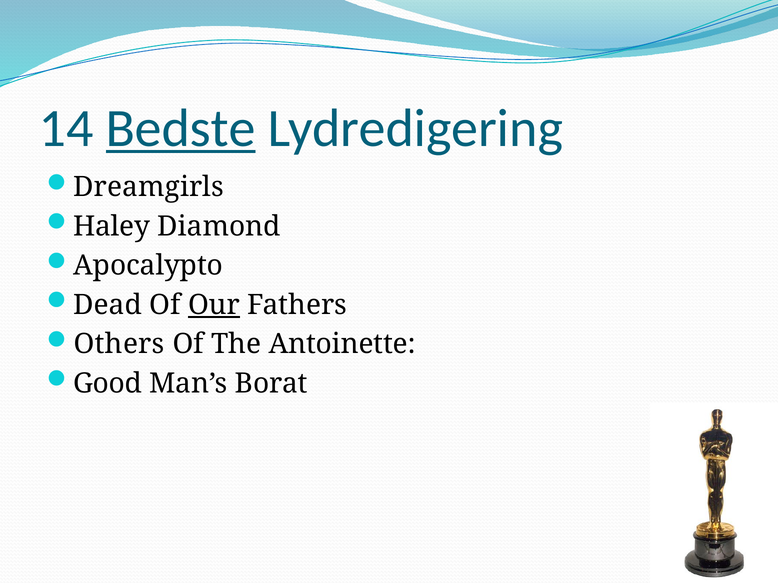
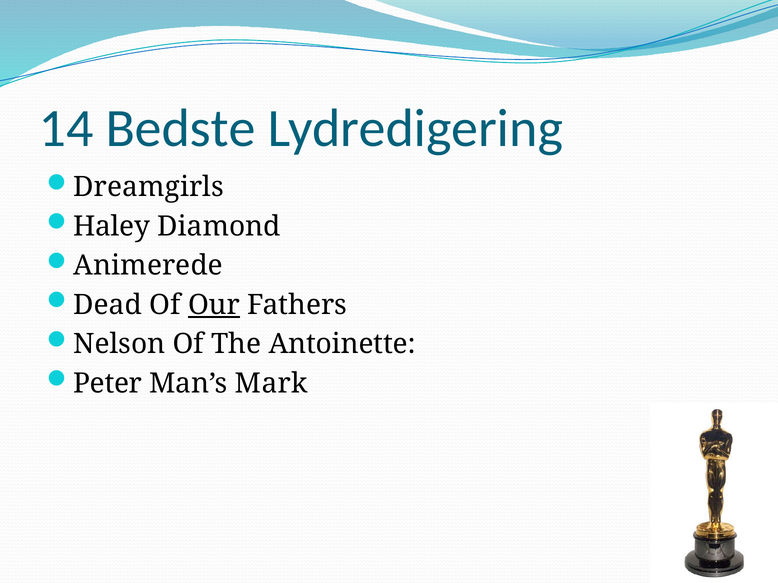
Bedste underline: present -> none
Apocalypto: Apocalypto -> Animerede
Others: Others -> Nelson
Good: Good -> Peter
Borat: Borat -> Mark
